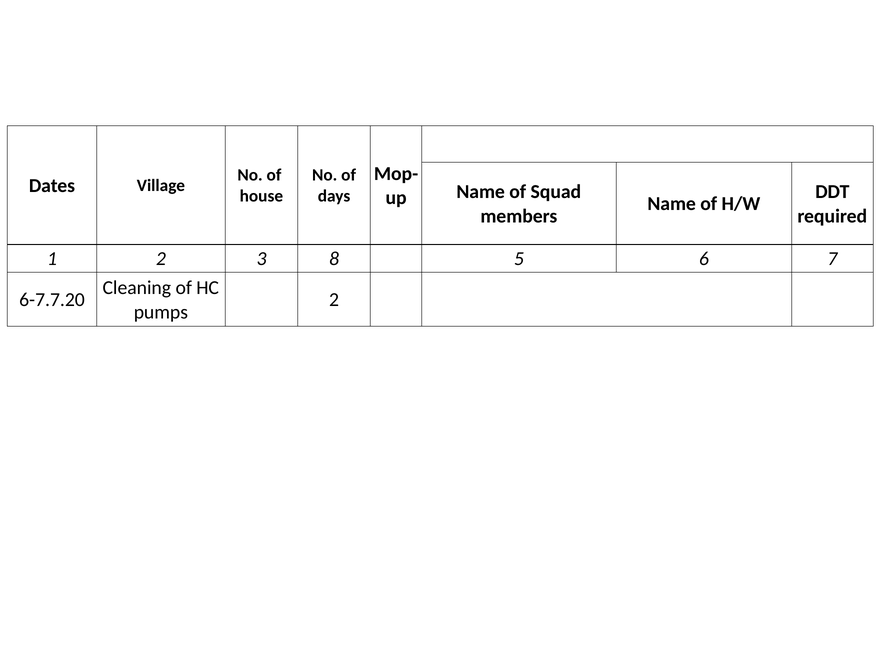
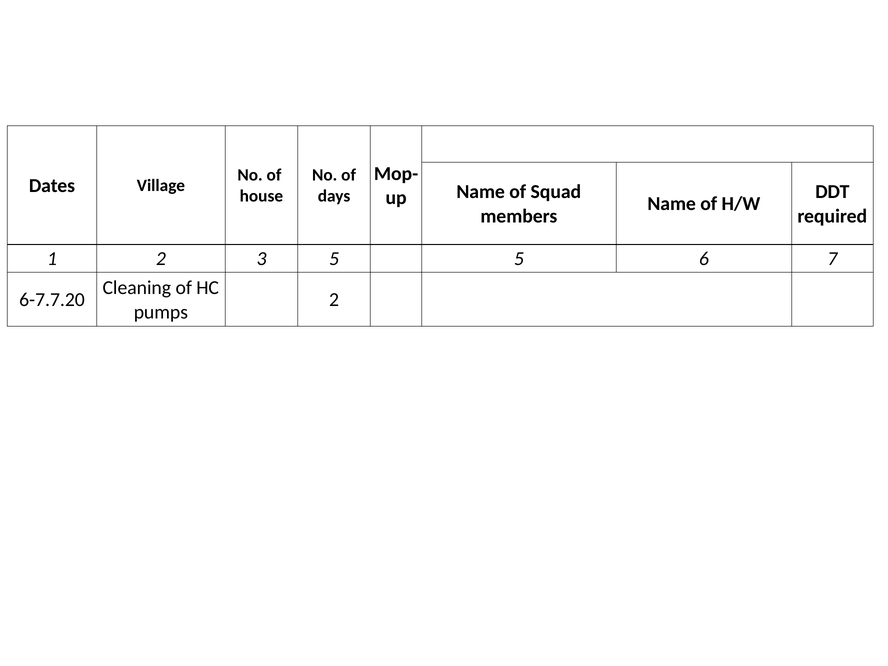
3 8: 8 -> 5
